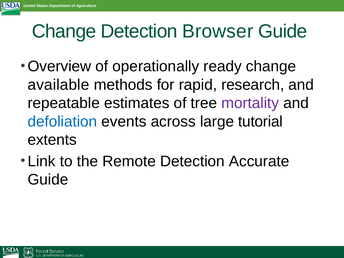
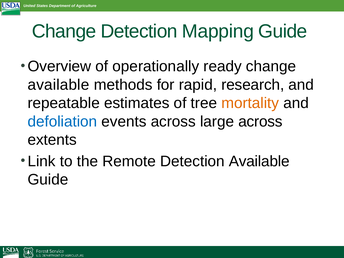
Browser: Browser -> Mapping
mortality colour: purple -> orange
large tutorial: tutorial -> across
Detection Accurate: Accurate -> Available
